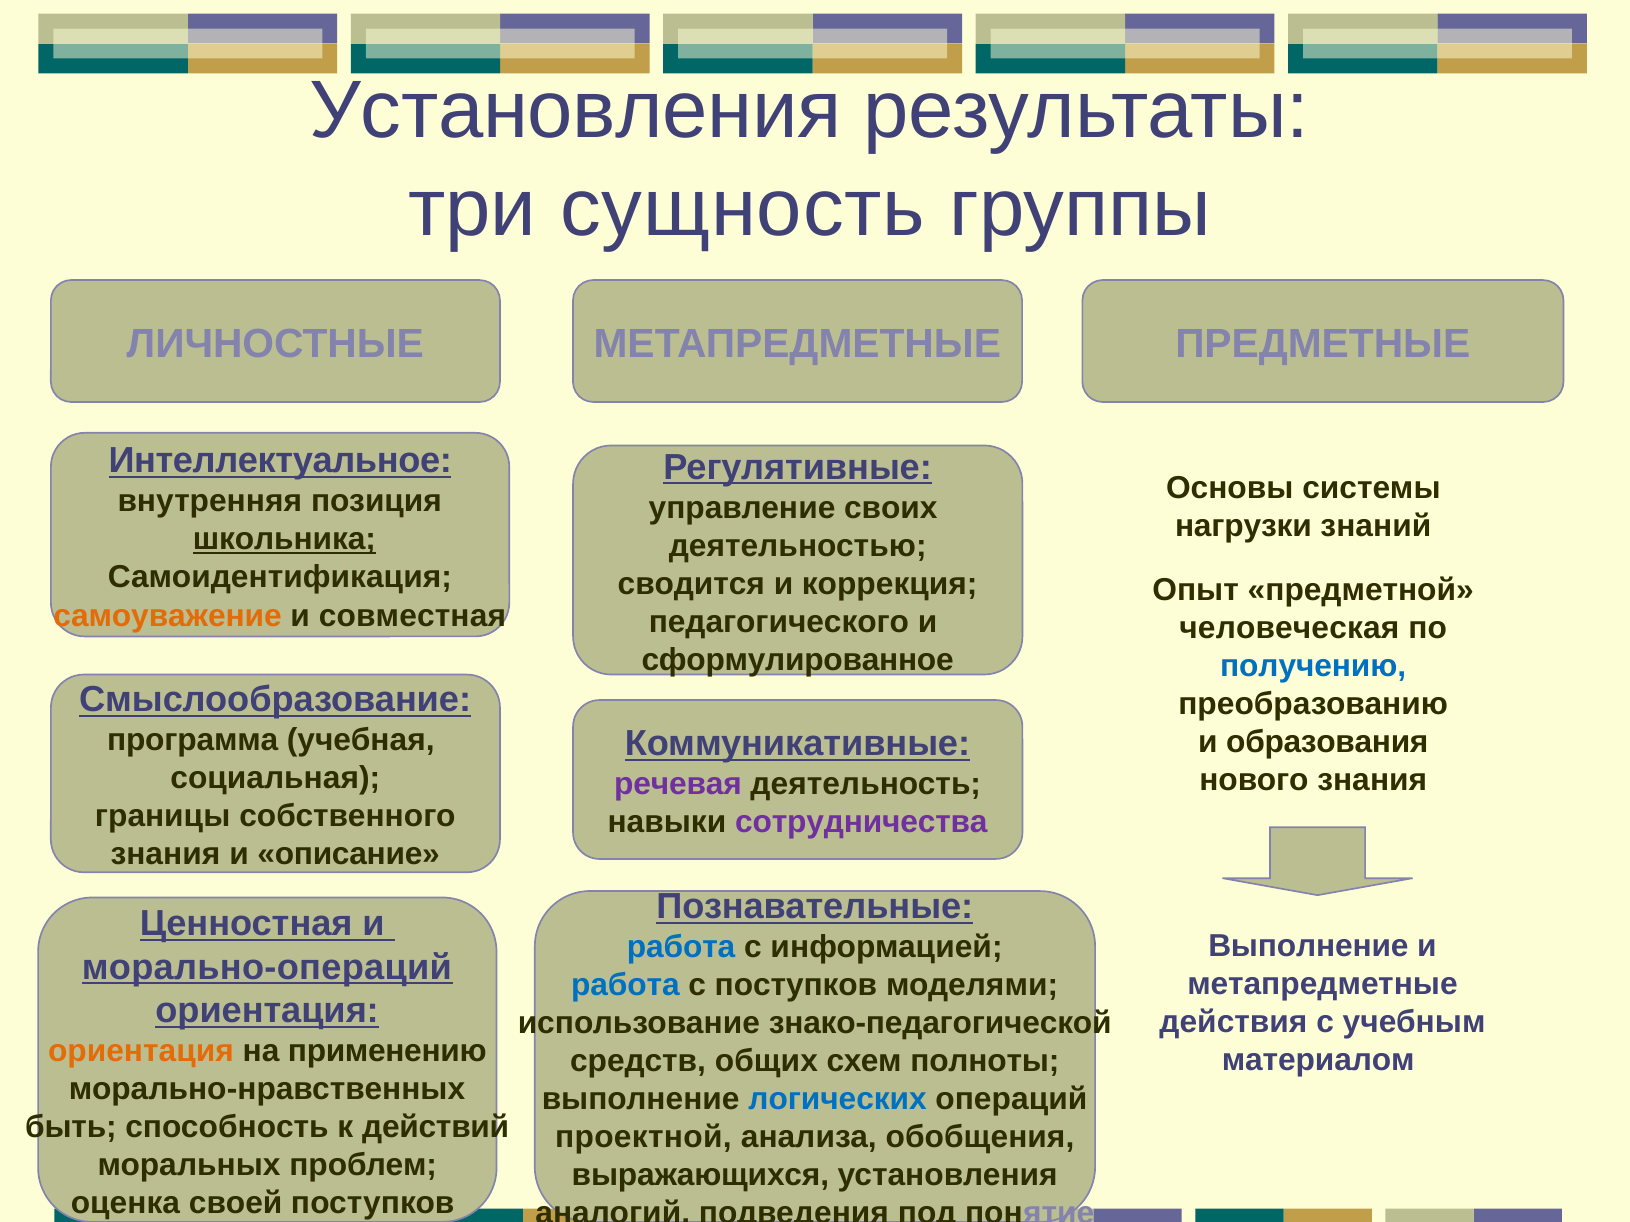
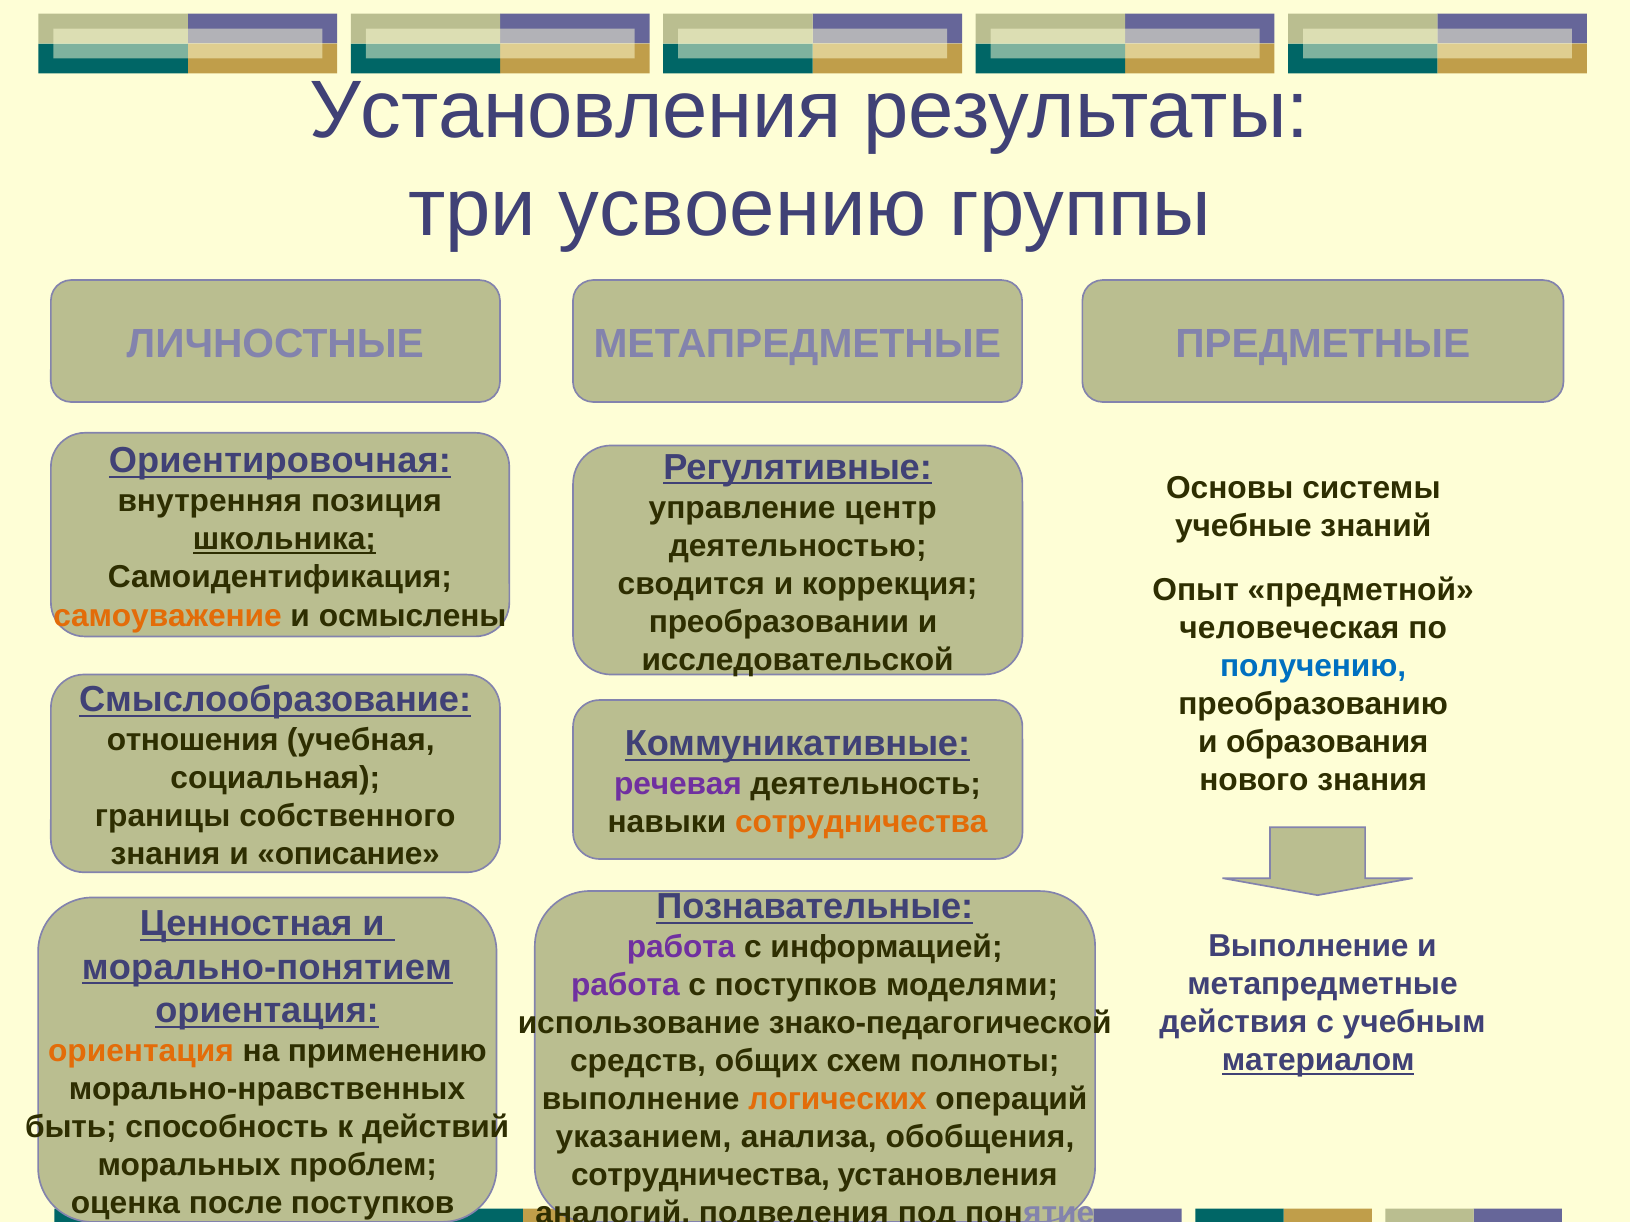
сущность: сущность -> усвоению
Интеллектуальное: Интеллектуальное -> Ориентировочная
своих: своих -> центр
нагрузки: нагрузки -> учебные
совместная: совместная -> осмыслены
педагогического: педагогического -> преобразовании
сформулированное: сформулированное -> исследовательской
программа: программа -> отношения
сотрудничества at (861, 823) colour: purple -> orange
работа at (681, 948) colour: blue -> purple
морально-операций: морально-операций -> морально-понятием
работа at (625, 986) colour: blue -> purple
материалом underline: none -> present
логических colour: blue -> orange
проектной: проектной -> указанием
выражающихся at (700, 1176): выражающихся -> сотрудничества
своей: своей -> после
